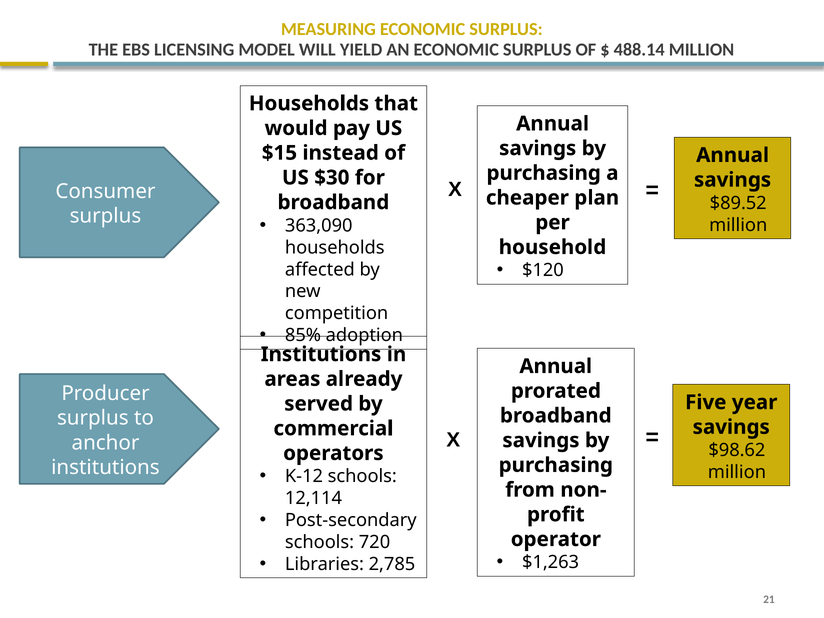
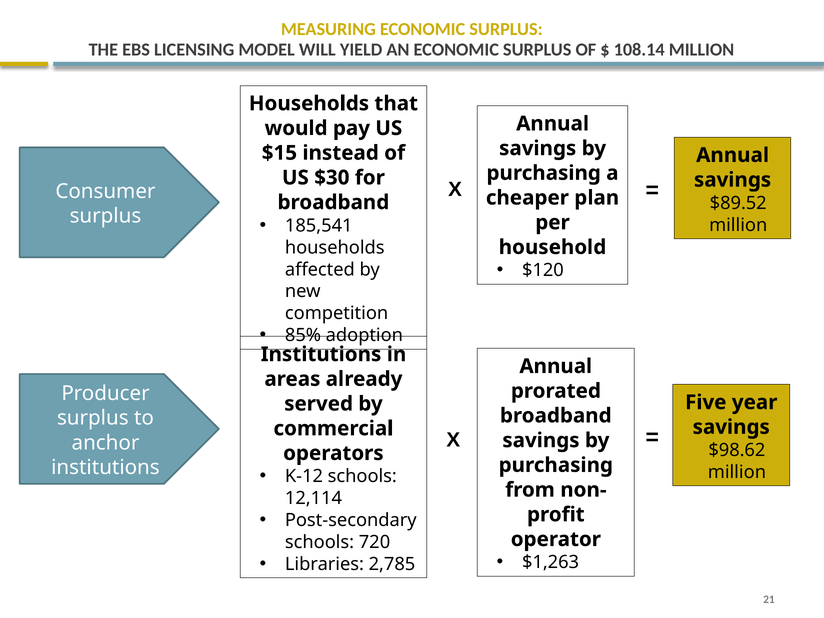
488.14: 488.14 -> 108.14
363,090: 363,090 -> 185,541
